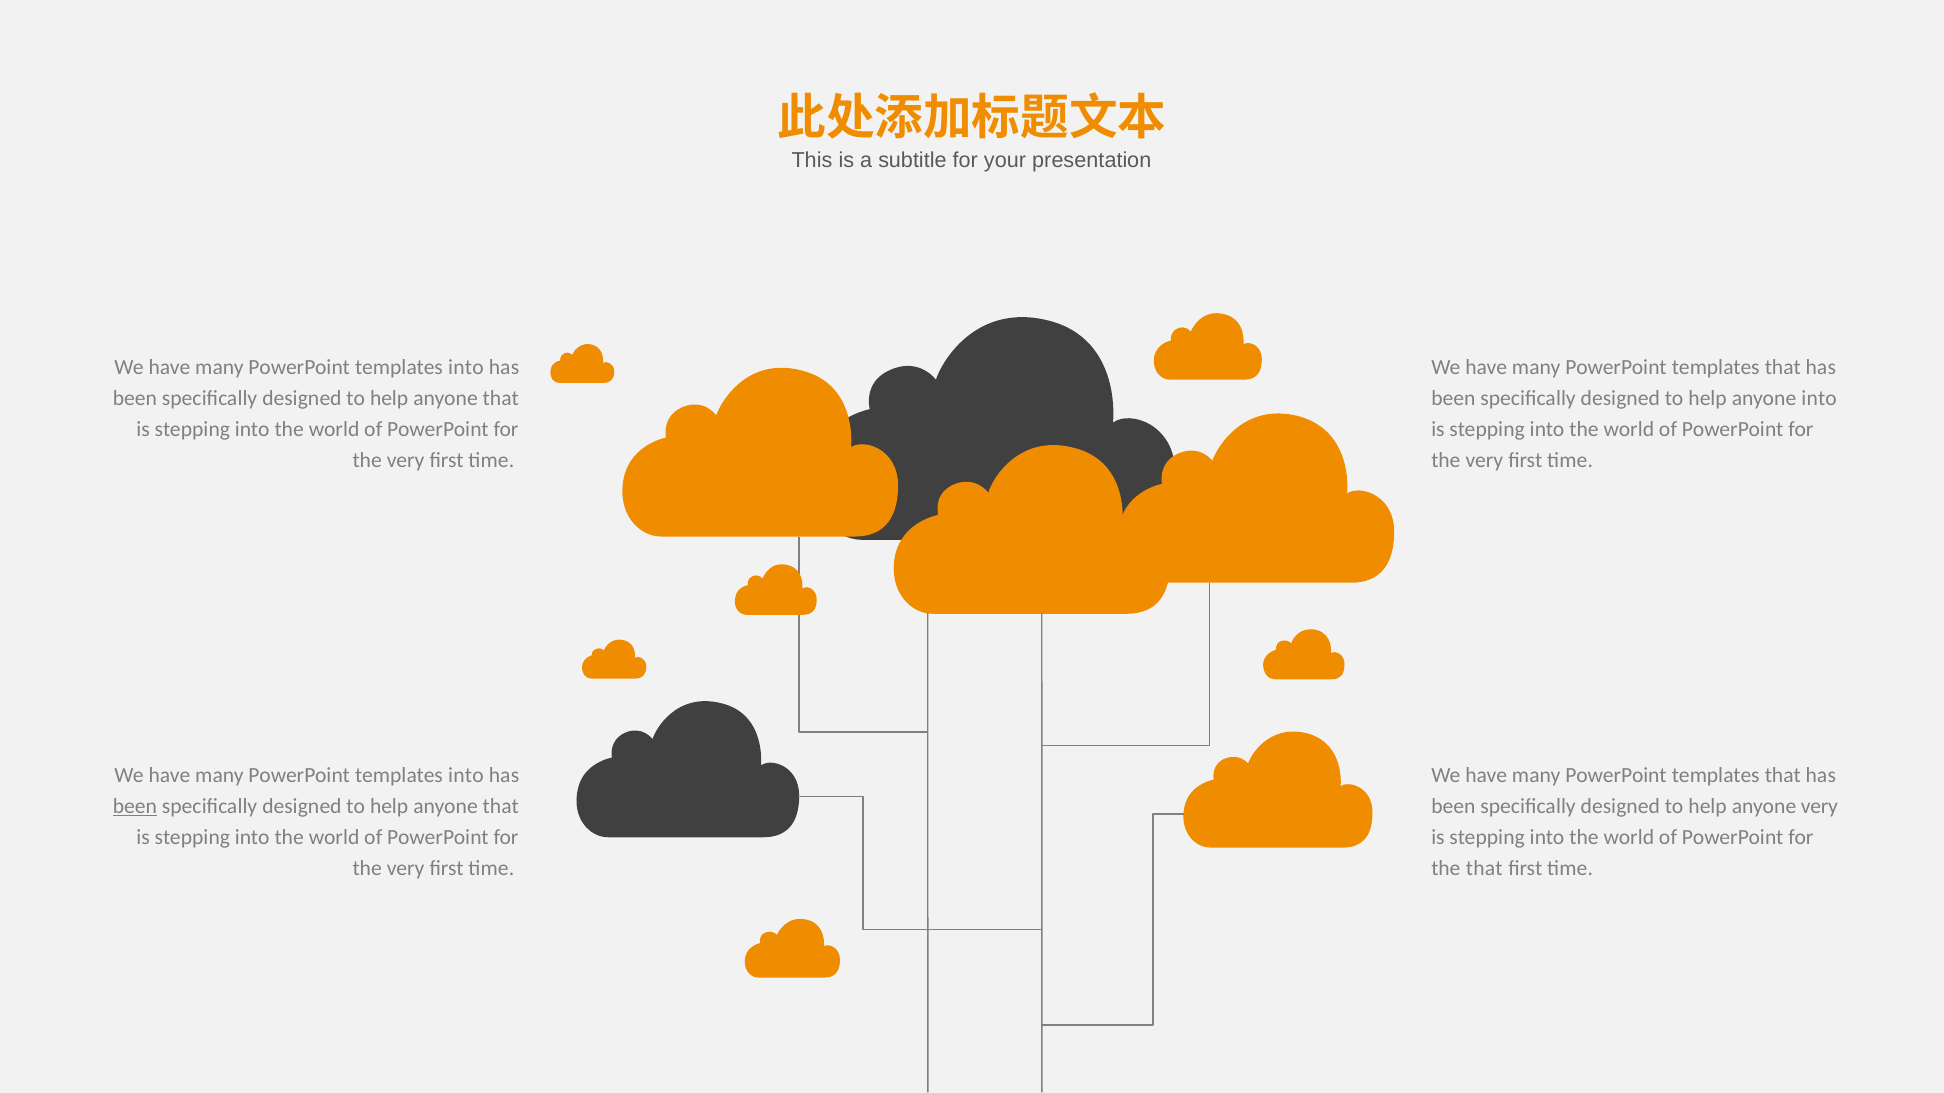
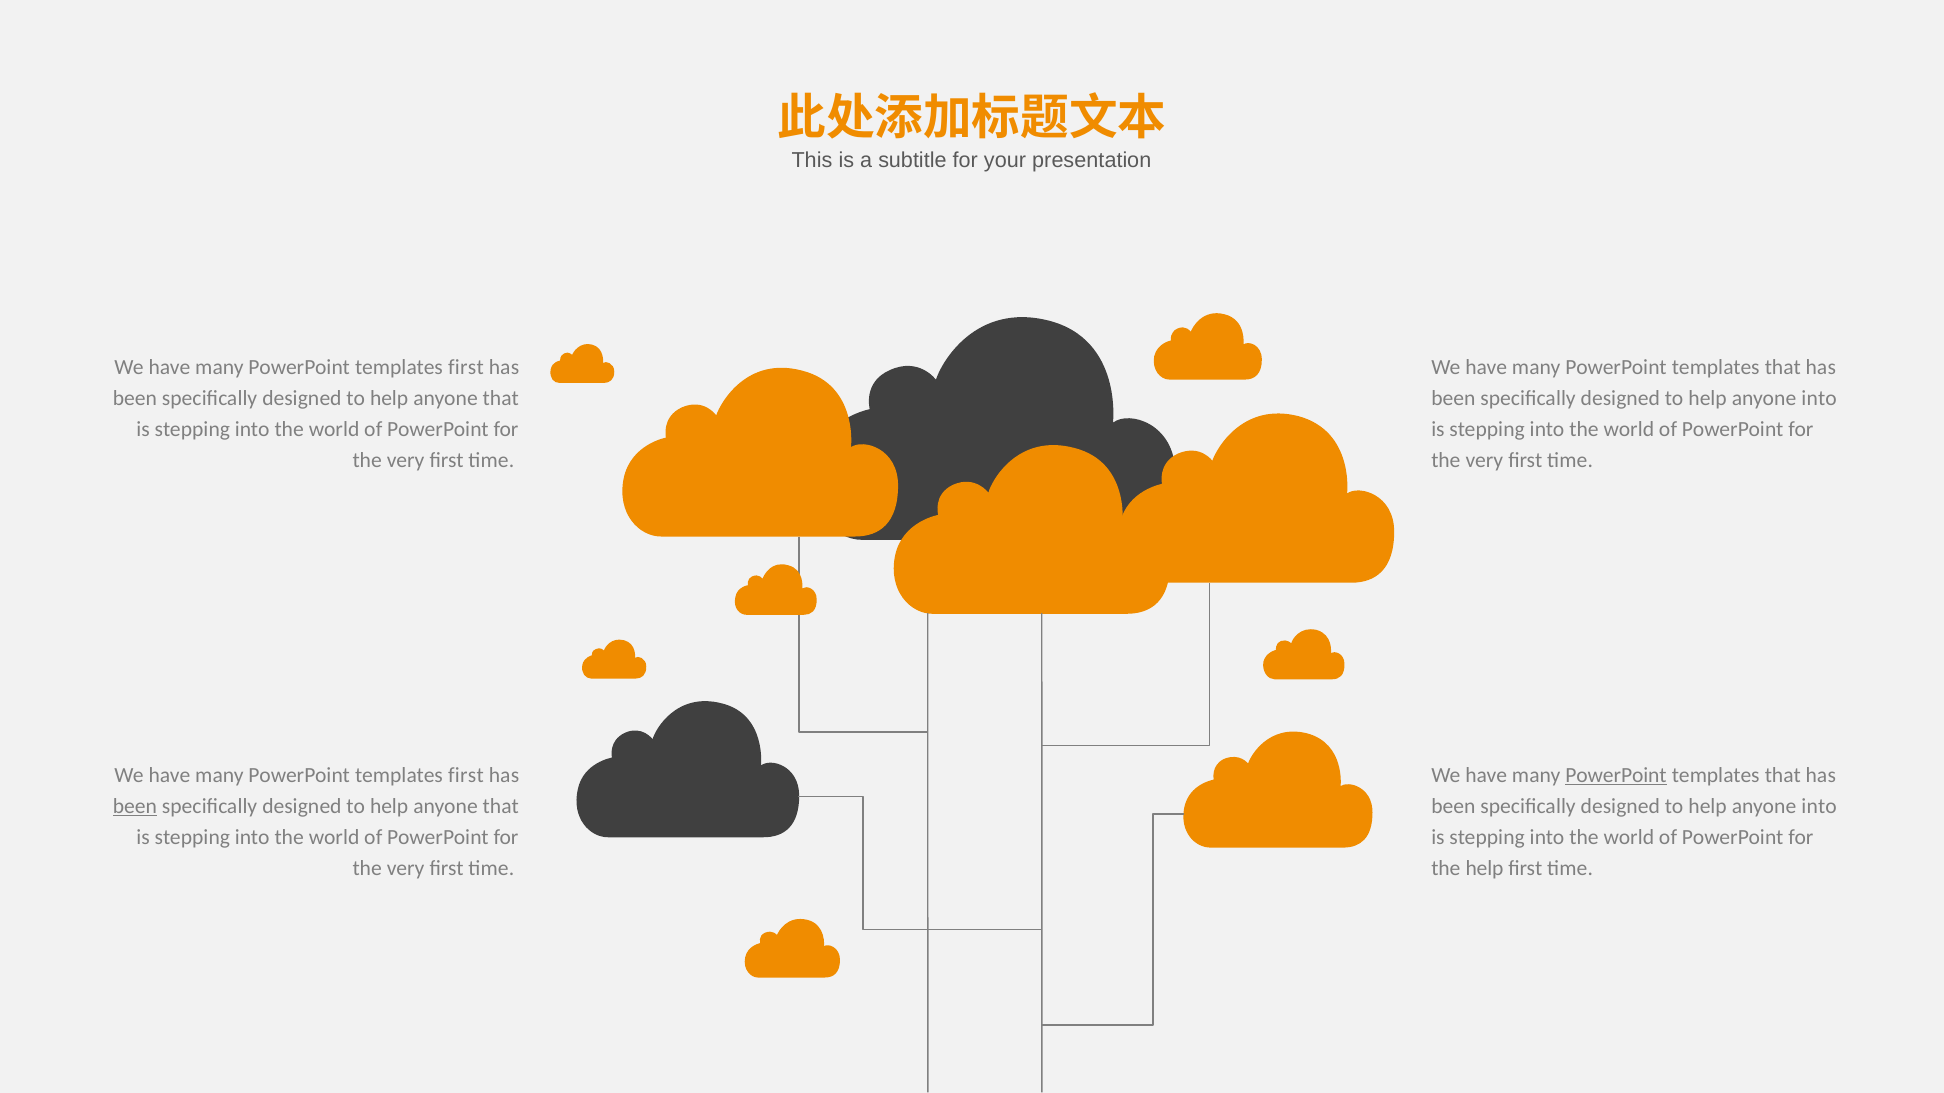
into at (466, 367): into -> first
into at (466, 775): into -> first
PowerPoint at (1616, 775) underline: none -> present
very at (1819, 806): very -> into
the that: that -> help
